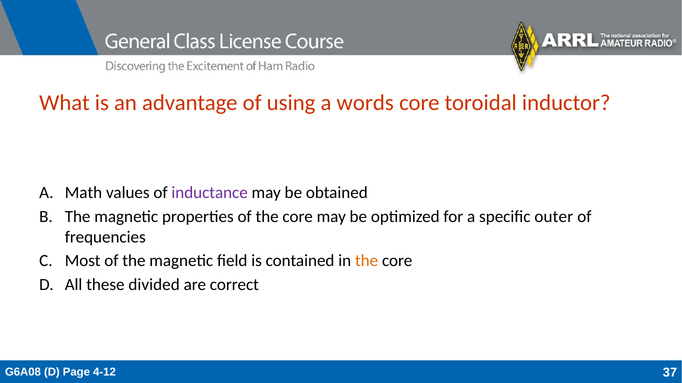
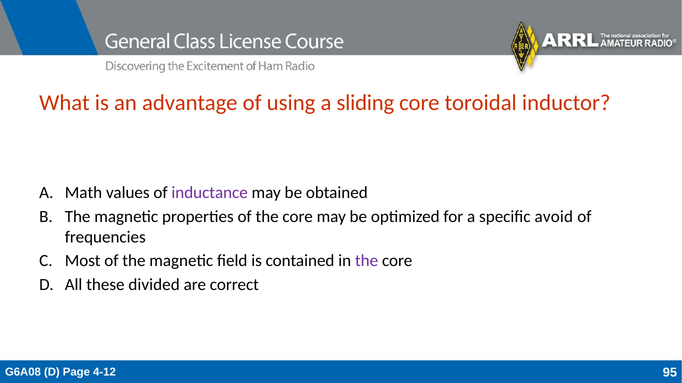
words: words -> sliding
outer: outer -> avoid
the at (367, 261) colour: orange -> purple
37: 37 -> 95
